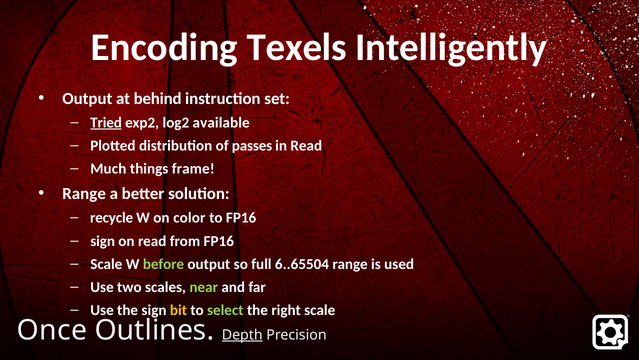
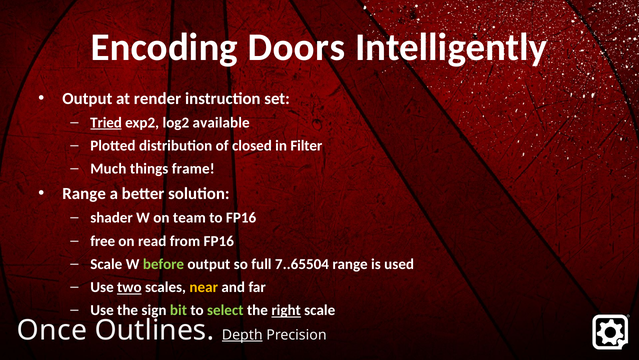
Texels: Texels -> Doors
behind: behind -> render
passes: passes -> closed
in Read: Read -> Filter
recycle: recycle -> shader
color: color -> team
sign at (103, 241): sign -> free
6..65504: 6..65504 -> 7..65504
two underline: none -> present
near colour: light green -> yellow
bit colour: yellow -> light green
right underline: none -> present
